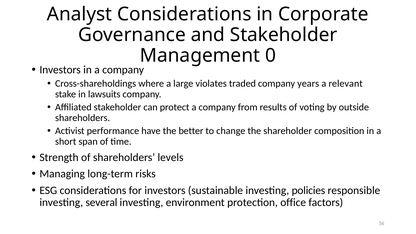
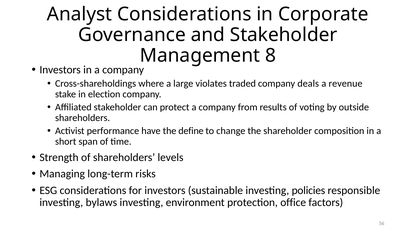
0: 0 -> 8
years: years -> deals
relevant: relevant -> revenue
lawsuits: lawsuits -> election
better: better -> define
several: several -> bylaws
